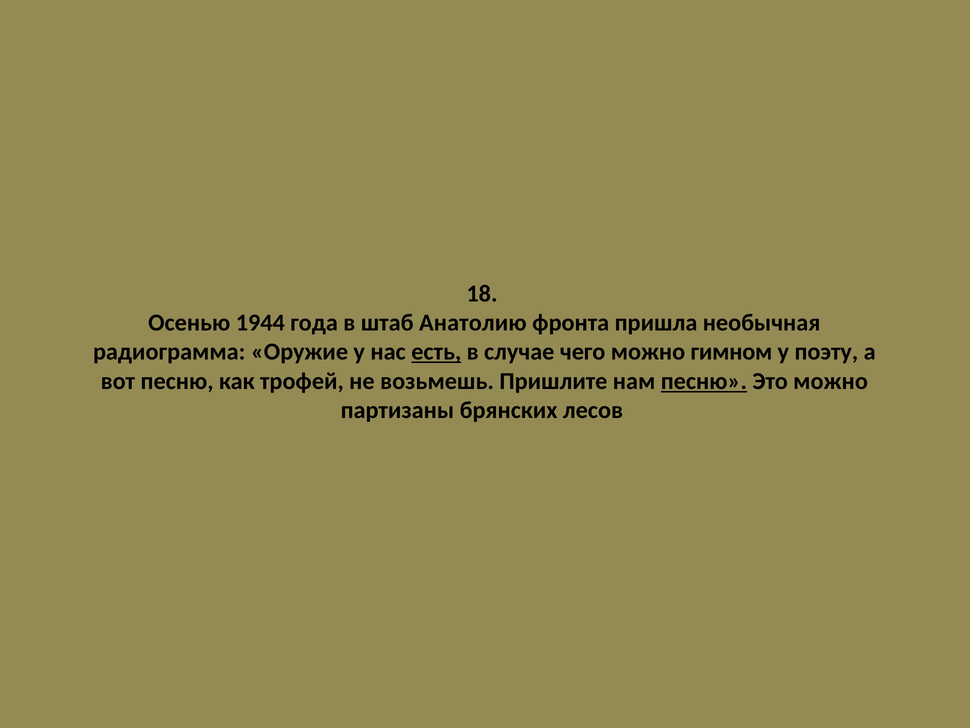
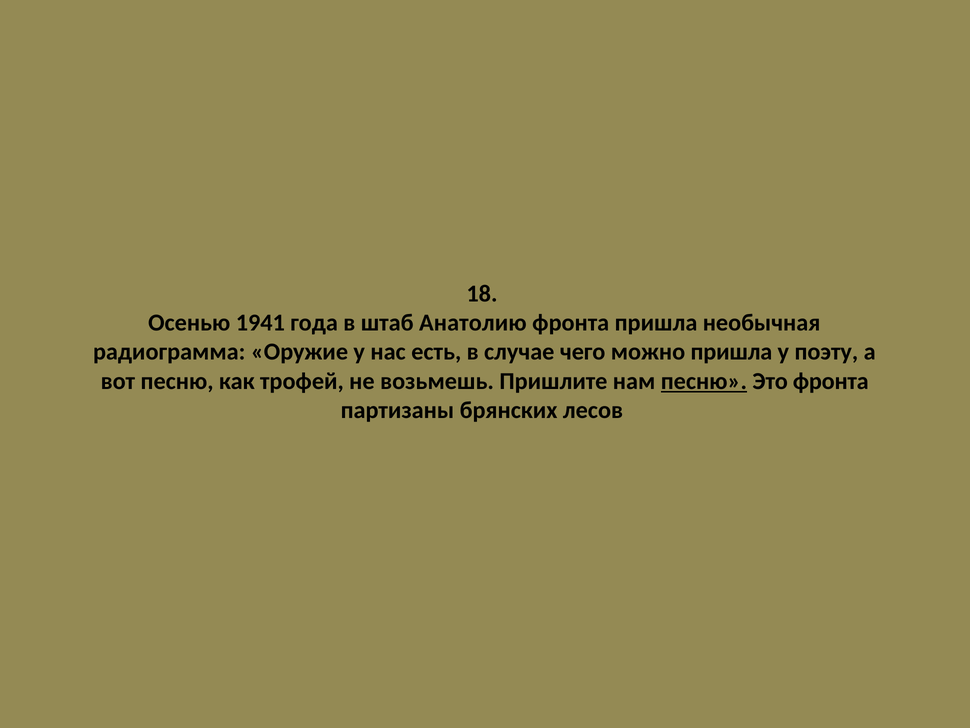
1944: 1944 -> 1941
есть underline: present -> none
можно гимном: гимном -> пришла
Это можно: можно -> фронта
